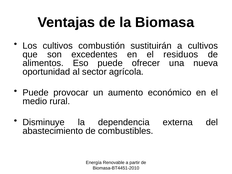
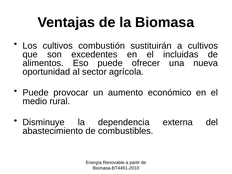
residuos: residuos -> incluidas
